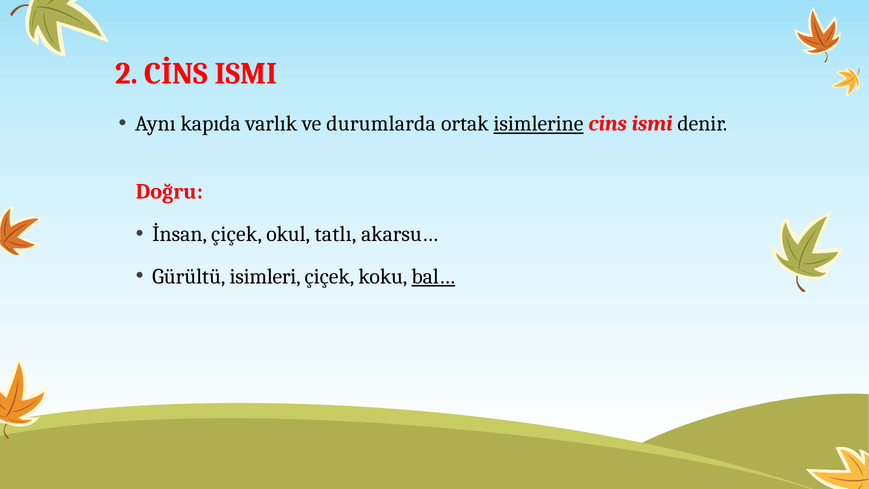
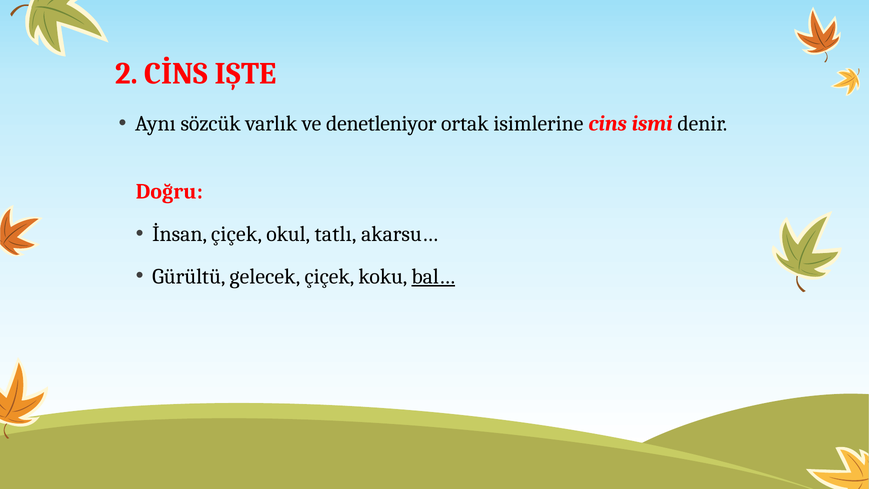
CİNS ISMI: ISMI -> IŞTE
kapıda: kapıda -> sözcük
durumlarda: durumlarda -> denetleniyor
isimlerine underline: present -> none
isimleri: isimleri -> gelecek
